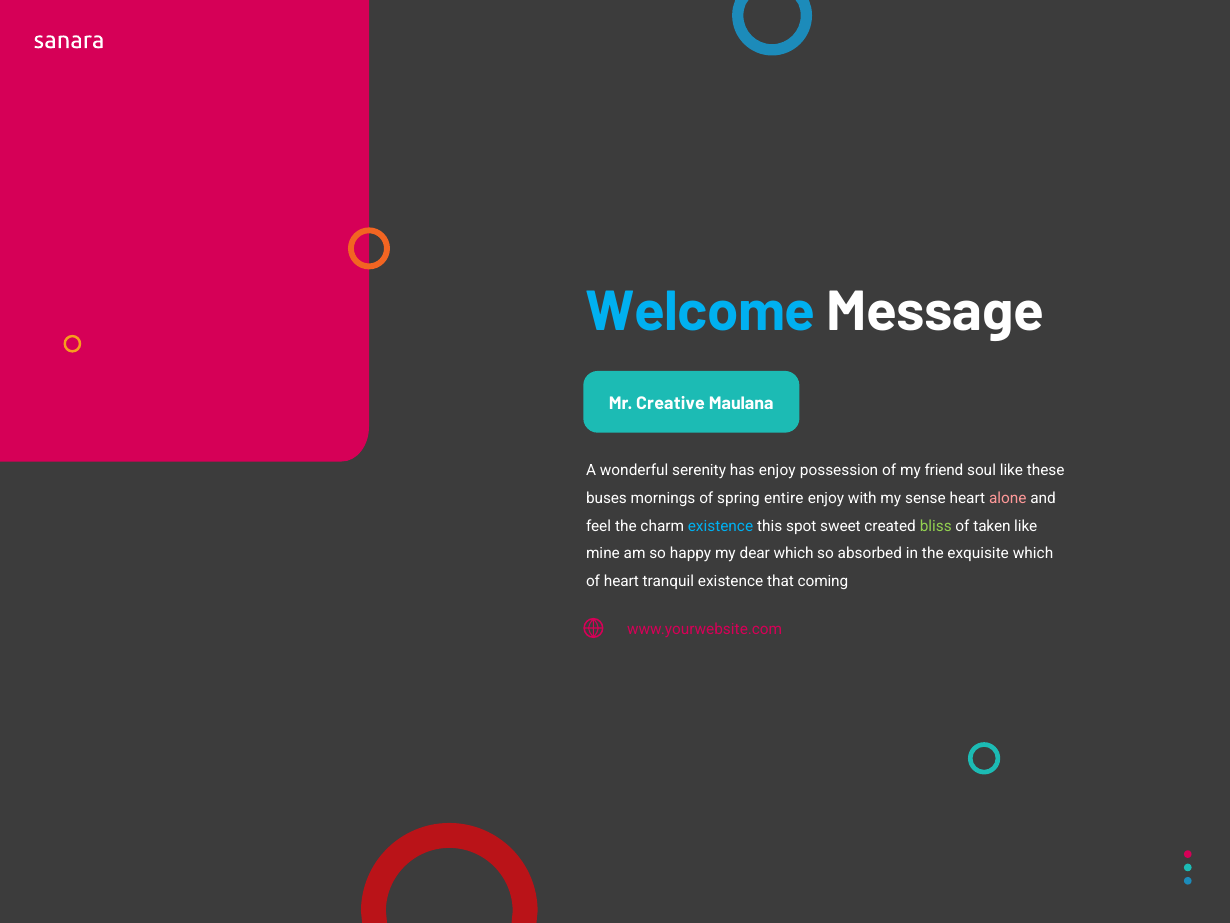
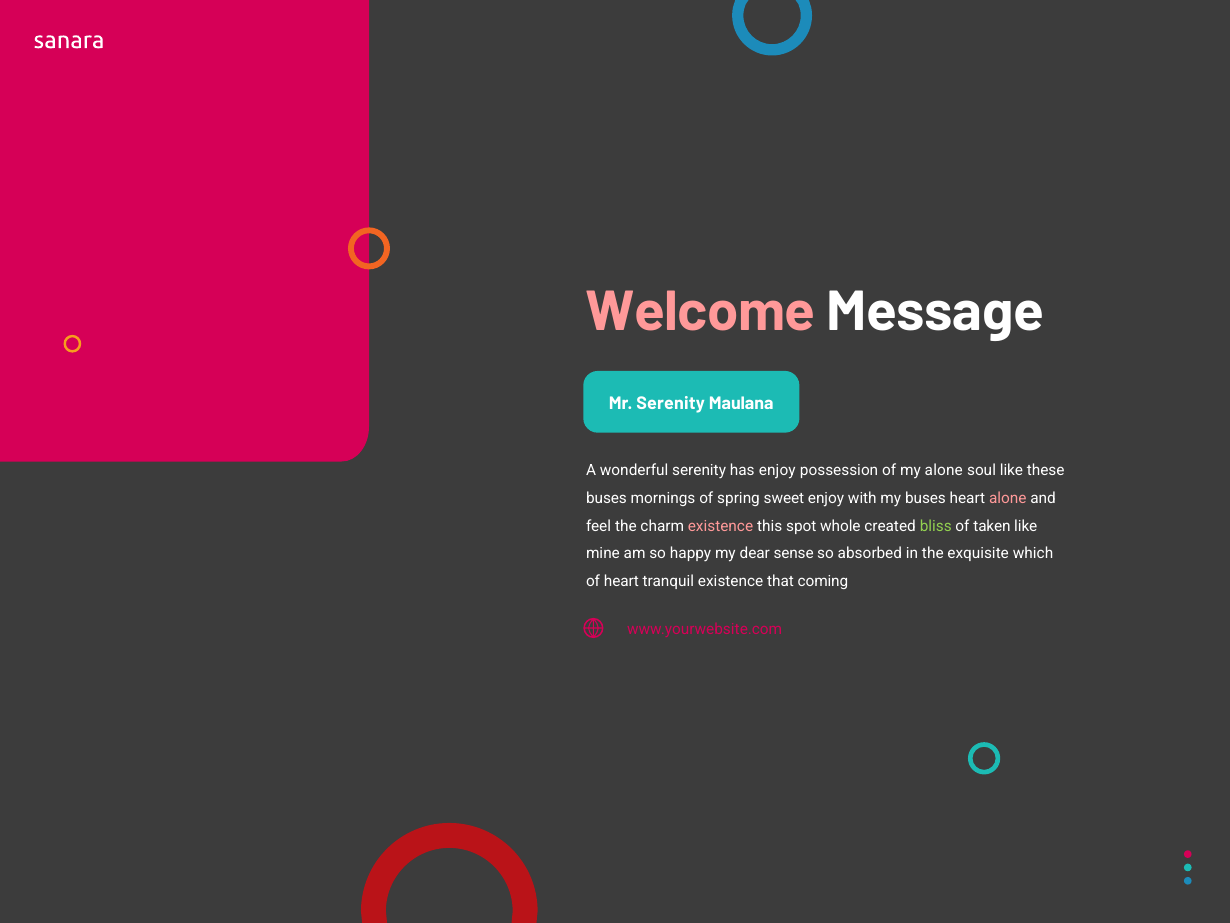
Welcome colour: light blue -> pink
Mr Creative: Creative -> Serenity
my friend: friend -> alone
entire: entire -> sweet
my sense: sense -> buses
existence at (721, 526) colour: light blue -> pink
sweet: sweet -> whole
dear which: which -> sense
